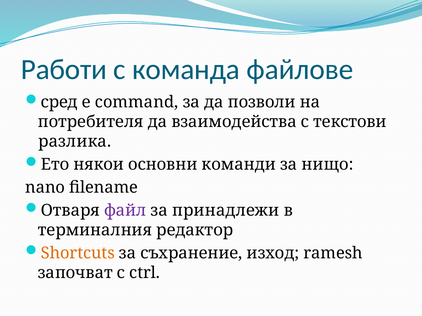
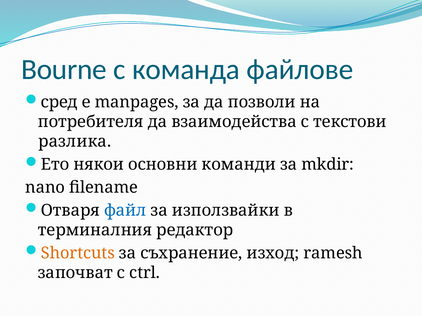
Работи: Работи -> Bourne
command: command -> manpages
нищо: нищо -> mkdir
файл colour: purple -> blue
принадлежи: принадлежи -> използвайки
